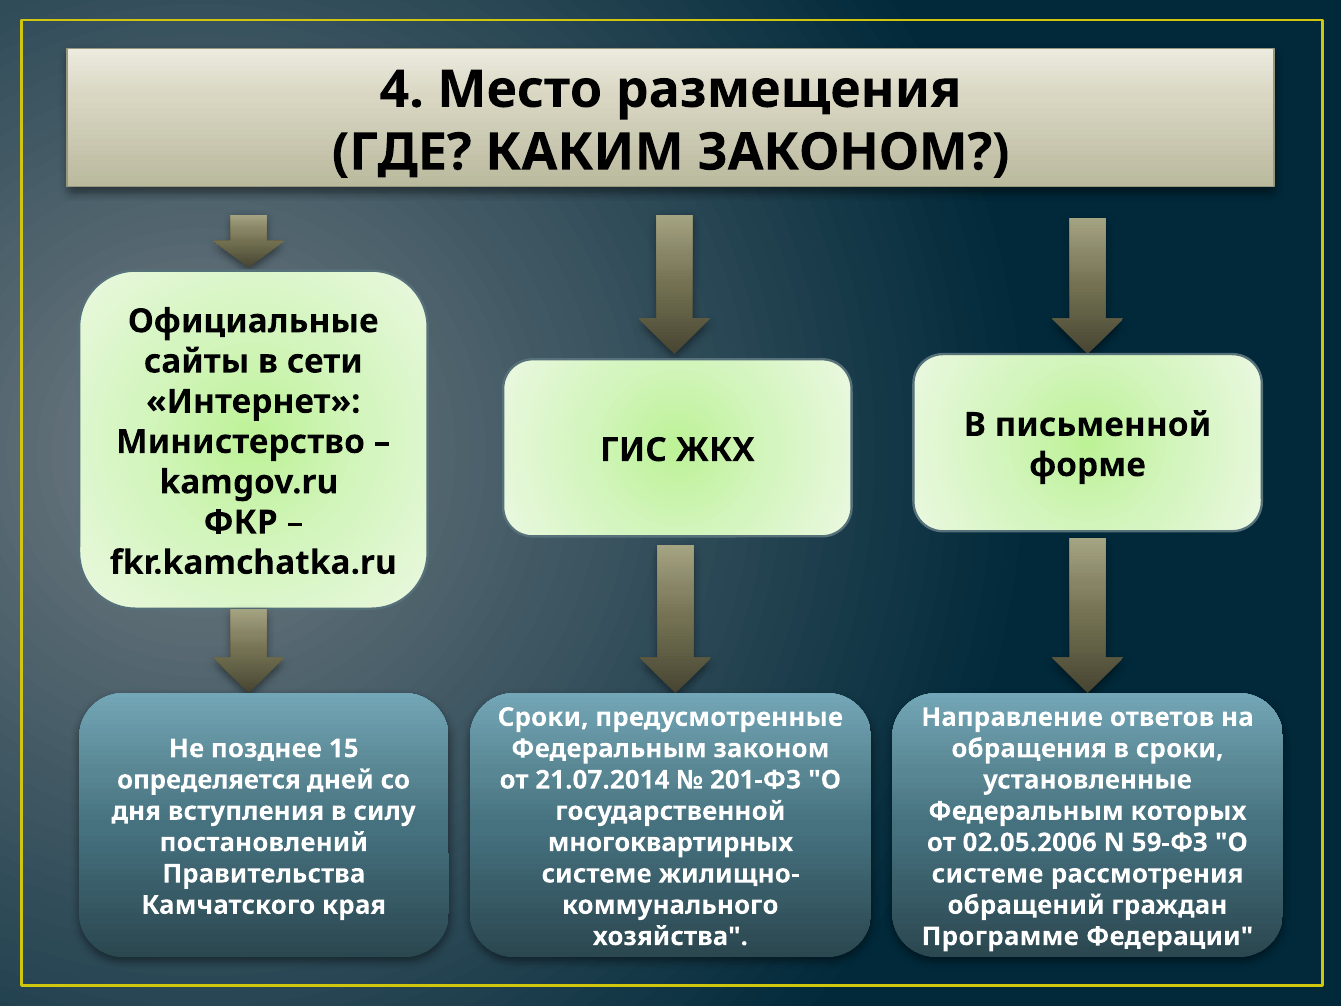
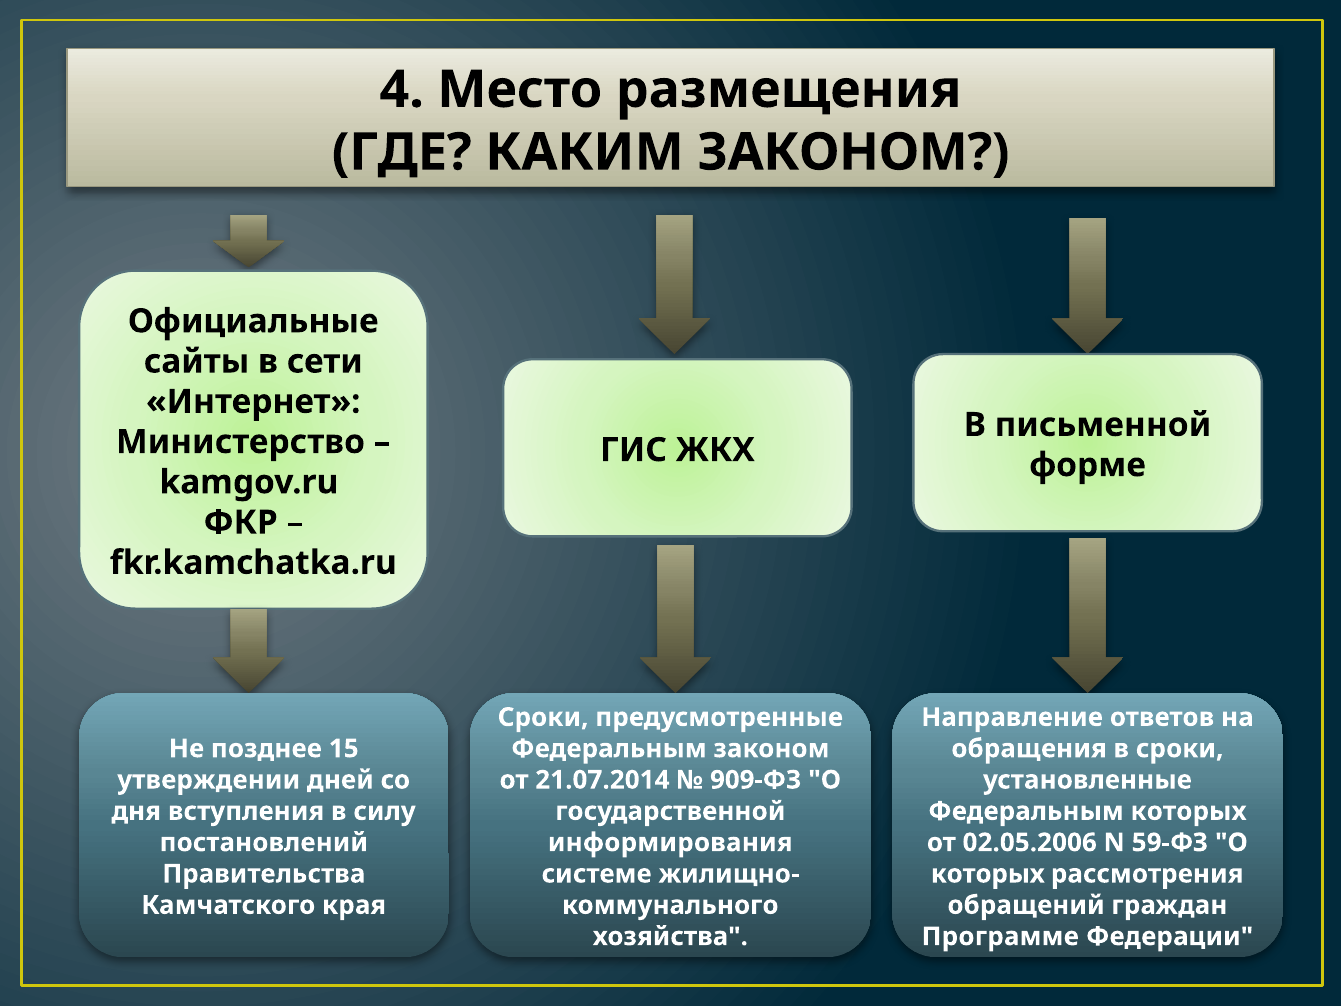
определяется: определяется -> утверждении
201-ФЗ: 201-ФЗ -> 909-ФЗ
многоквартирных: многоквартирных -> информирования
системе at (987, 874): системе -> которых
